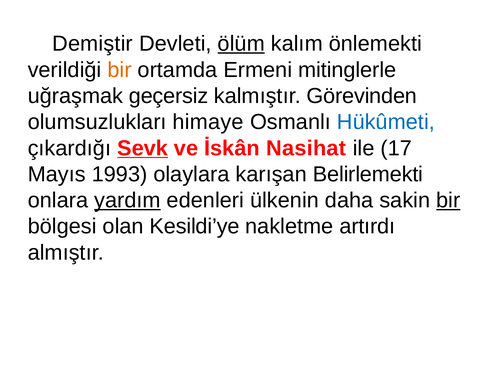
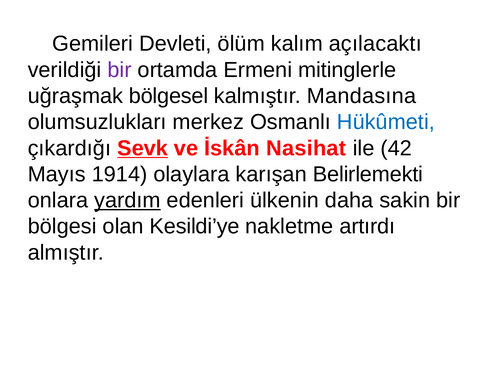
Demiştir: Demiştir -> Gemileri
ölüm underline: present -> none
önlemekti: önlemekti -> açılacaktı
bir at (120, 70) colour: orange -> purple
geçersiz: geçersiz -> bölgesel
Görevinden: Görevinden -> Mandasına
himaye: himaye -> merkez
17: 17 -> 42
1993: 1993 -> 1914
bir at (448, 200) underline: present -> none
